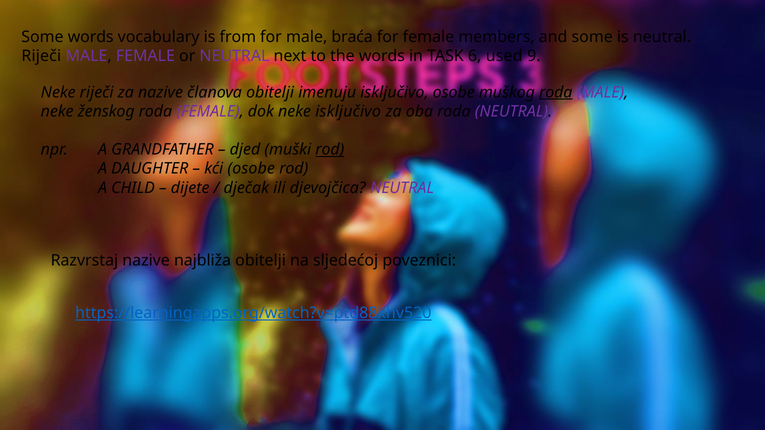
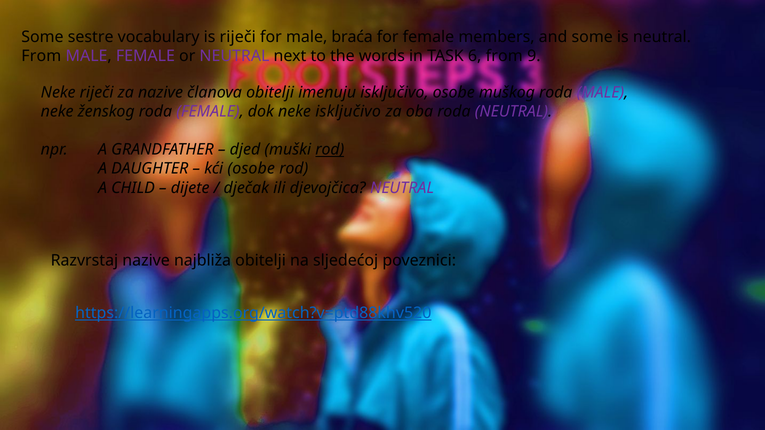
Some words: words -> sestre
is from: from -> riječi
Riječi at (41, 56): Riječi -> From
6 used: used -> from
roda at (556, 92) underline: present -> none
